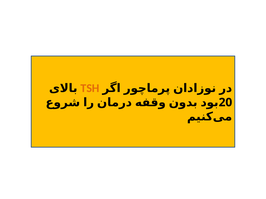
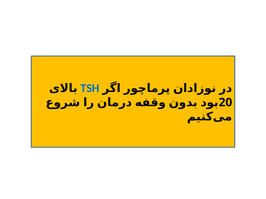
TSH colour: orange -> blue
